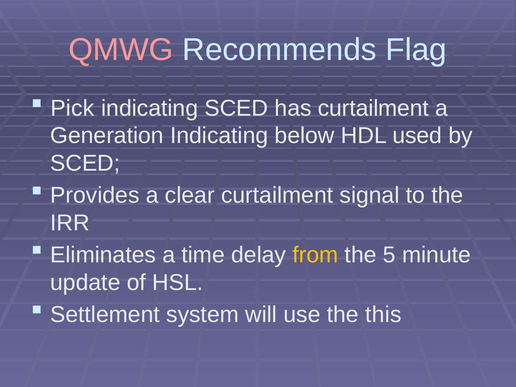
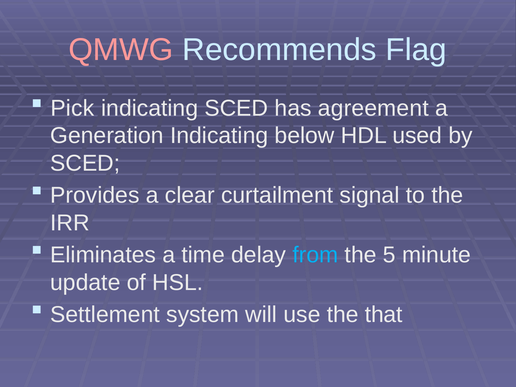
has curtailment: curtailment -> agreement
from colour: yellow -> light blue
this: this -> that
